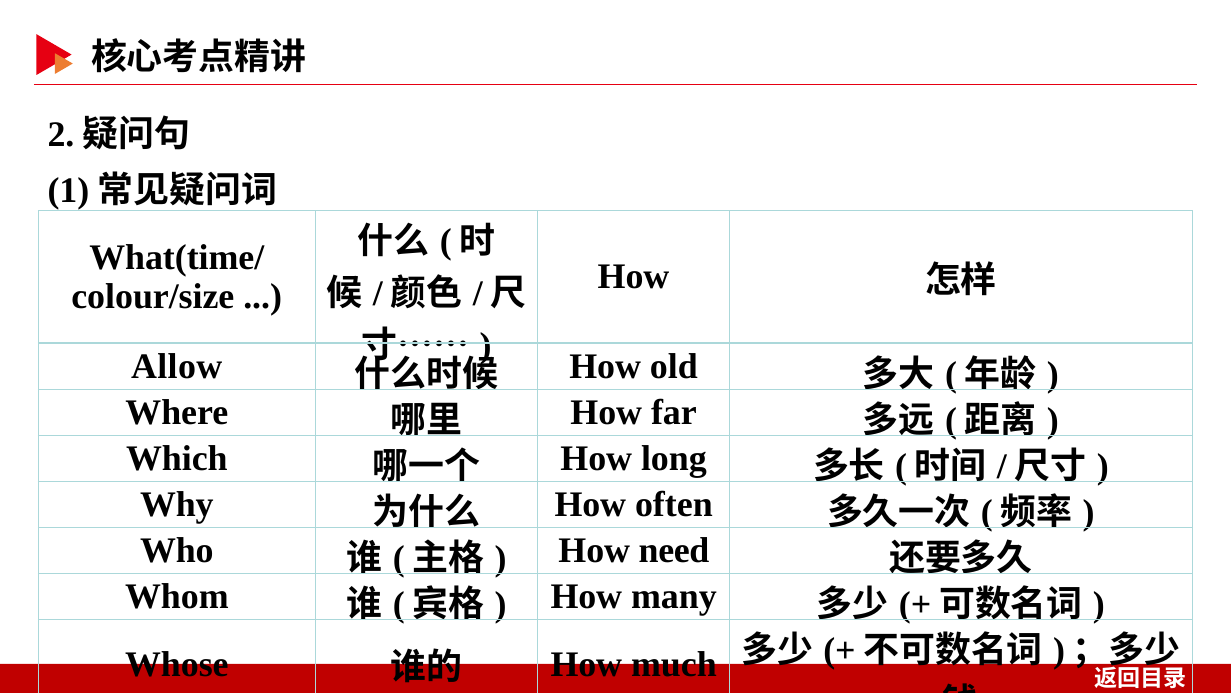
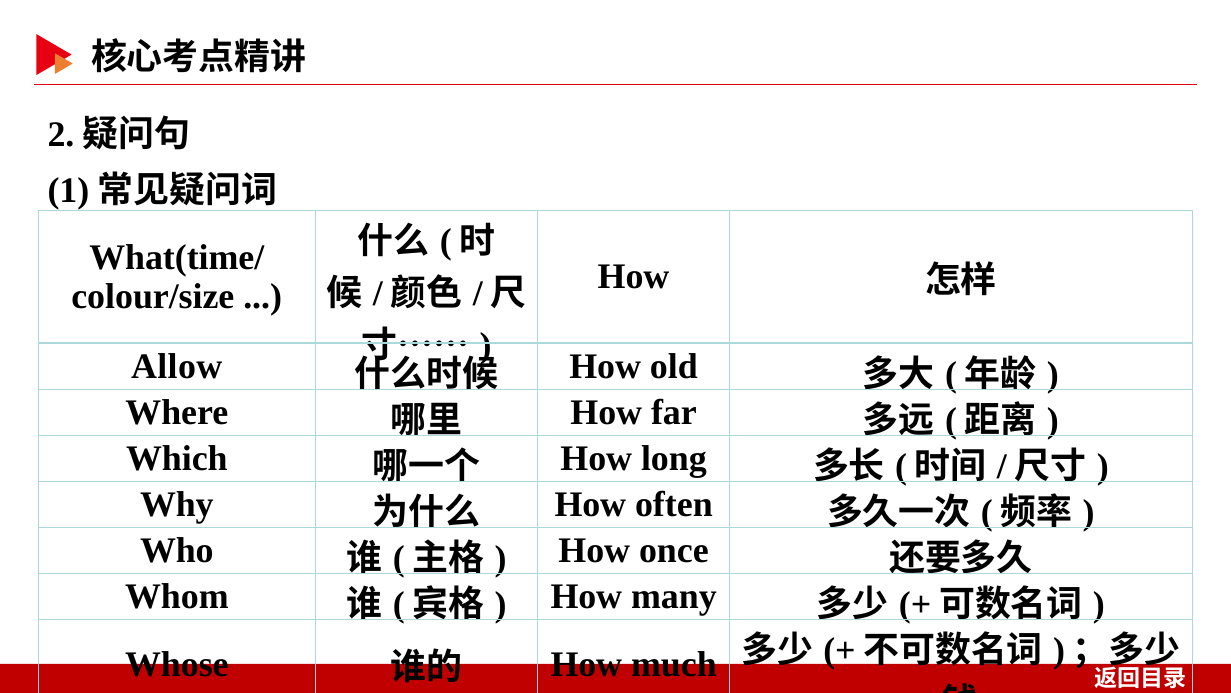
need: need -> once
